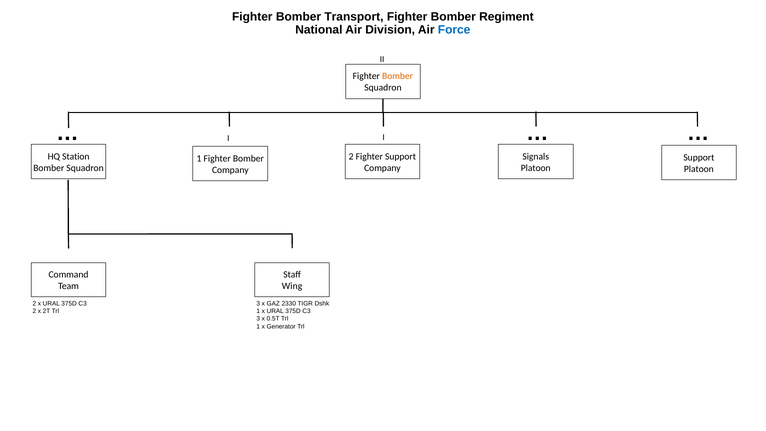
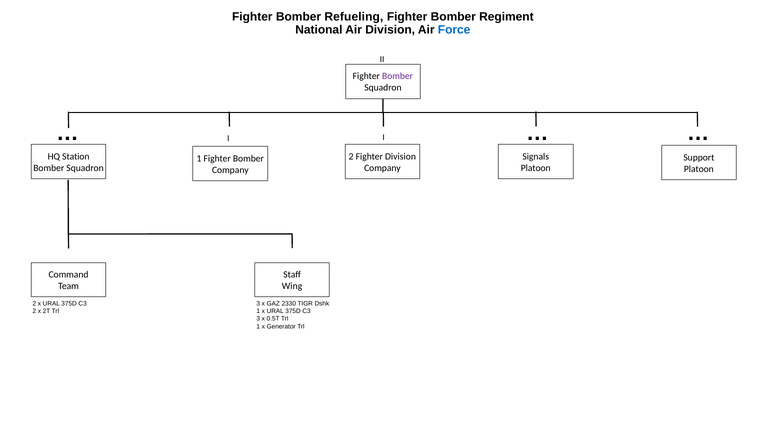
Transport: Transport -> Refueling
Bomber at (398, 76) colour: orange -> purple
Fighter Support: Support -> Division
